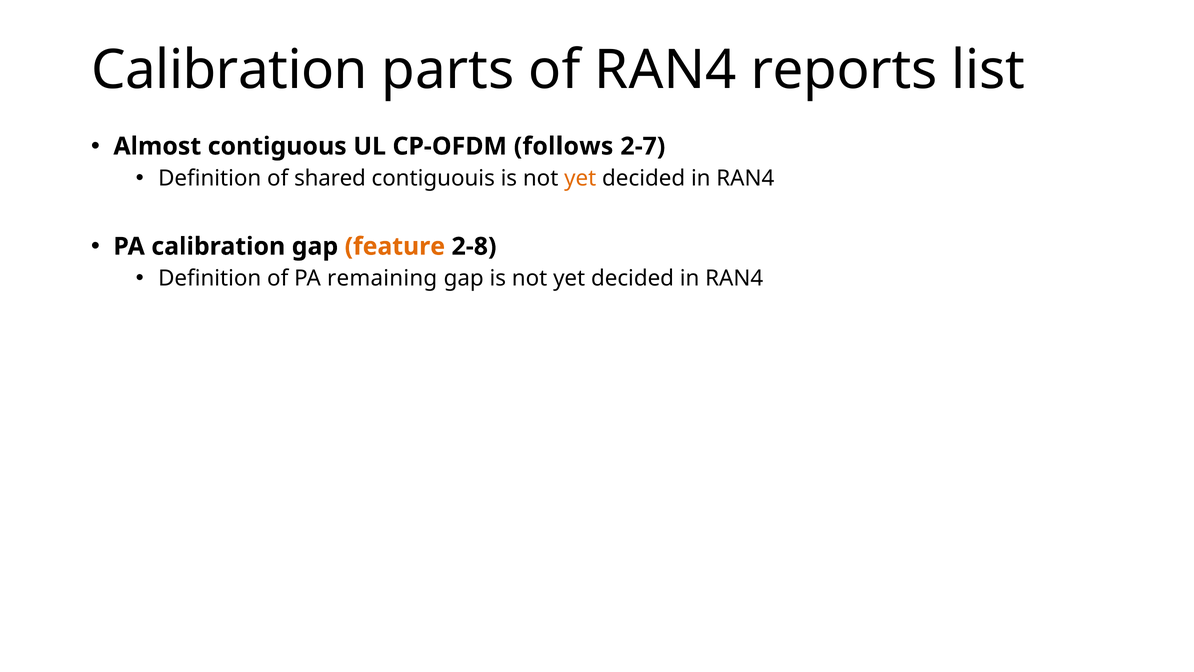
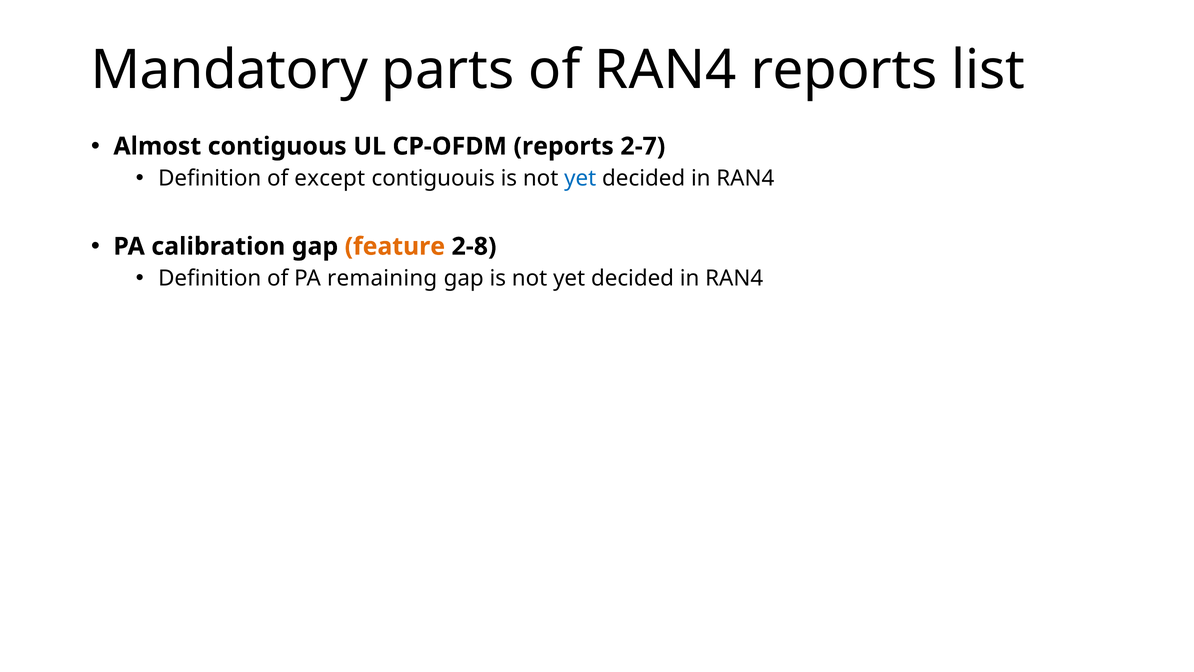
Calibration at (229, 70): Calibration -> Mandatory
CP-OFDM follows: follows -> reports
shared: shared -> except
yet at (580, 178) colour: orange -> blue
